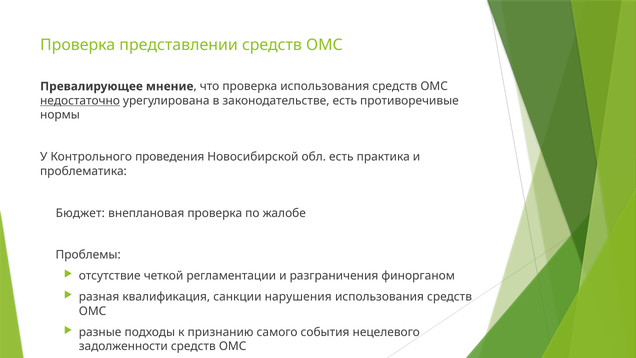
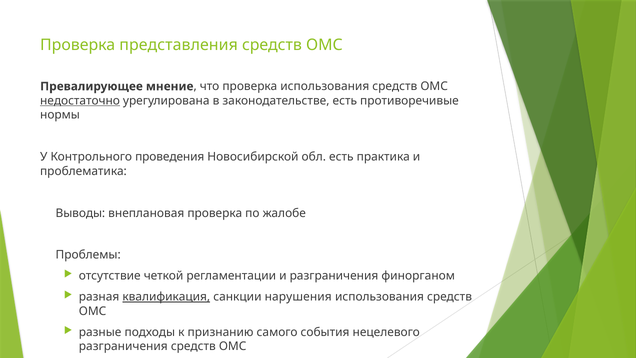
представлении: представлении -> представления
Бюджет: Бюджет -> Выводы
квалификация underline: none -> present
задолженности at (123, 346): задолженности -> разграничения
